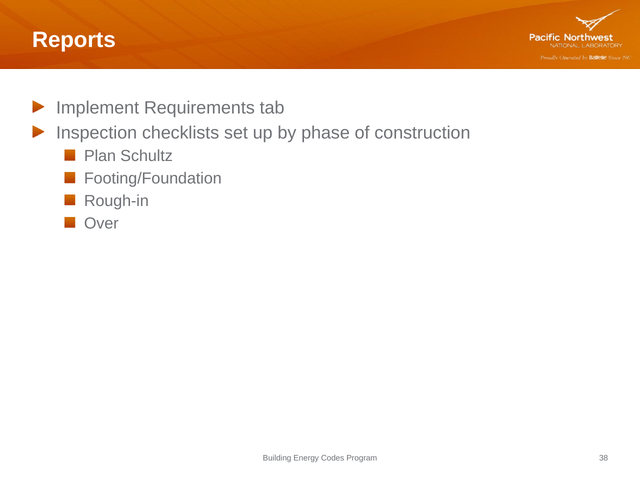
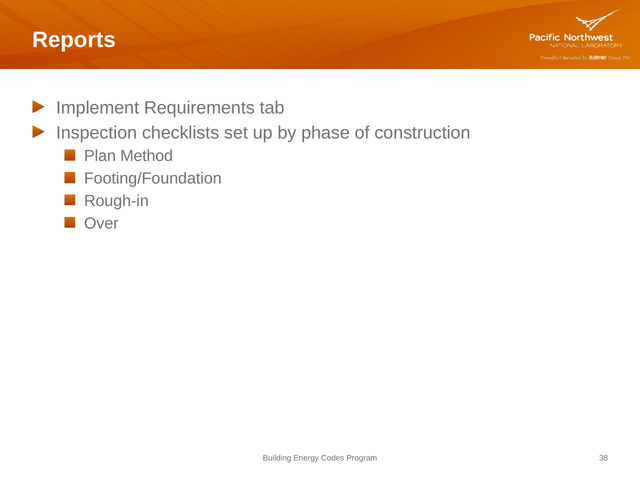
Schultz: Schultz -> Method
